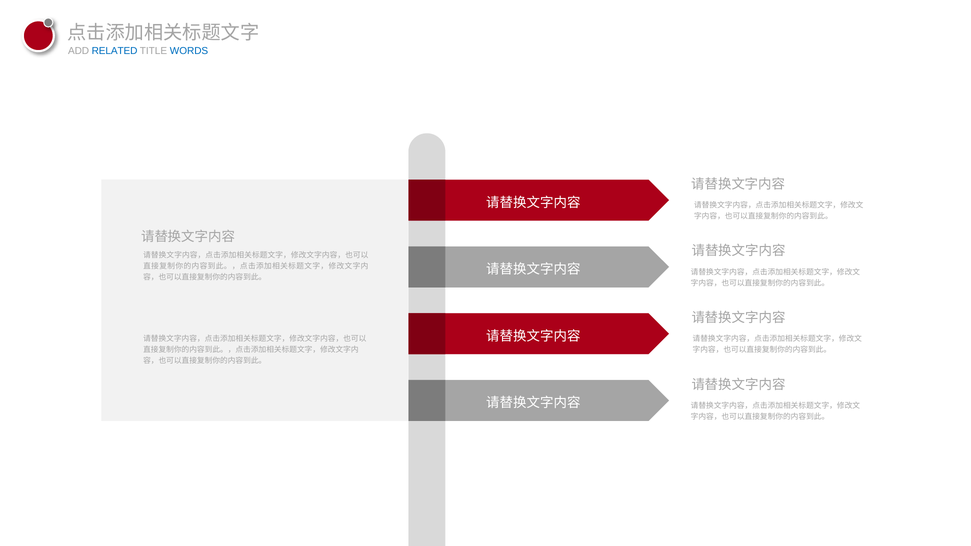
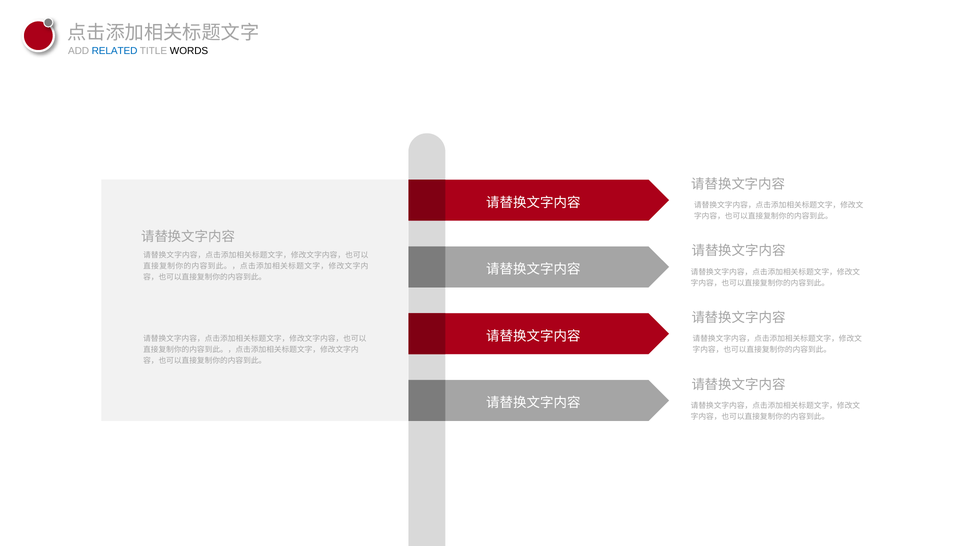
WORDS colour: blue -> black
